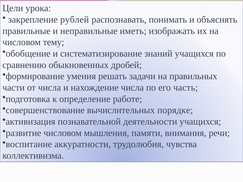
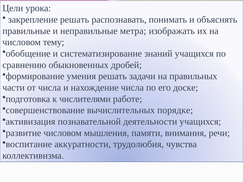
закрепление рублей: рублей -> решать
иметь: иметь -> метра
часть: часть -> доске
определение: определение -> числителями
